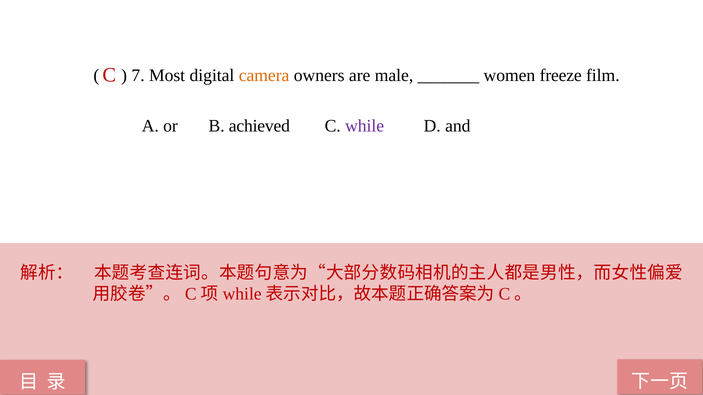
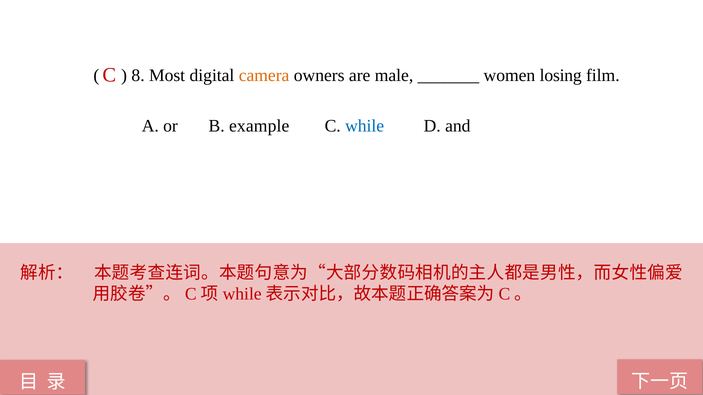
7: 7 -> 8
freeze: freeze -> losing
achieved: achieved -> example
while colour: purple -> blue
